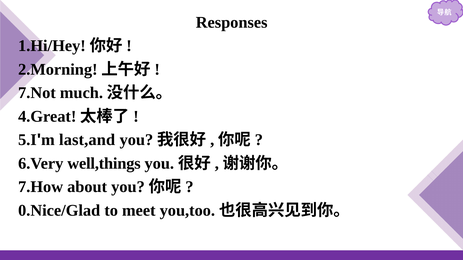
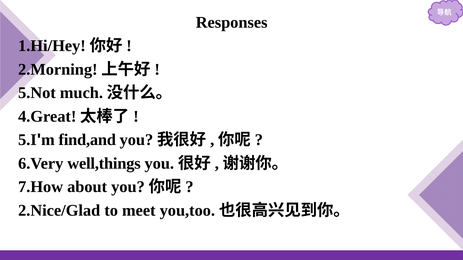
7.Not: 7.Not -> 5.Not
last,and: last,and -> find,and
0.Nice/Glad: 0.Nice/Glad -> 2.Nice/Glad
